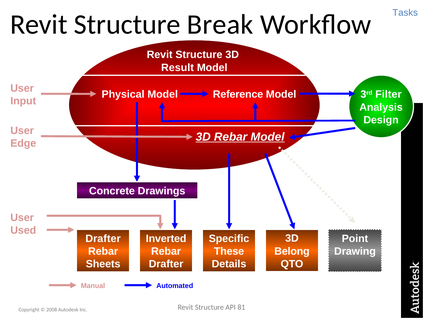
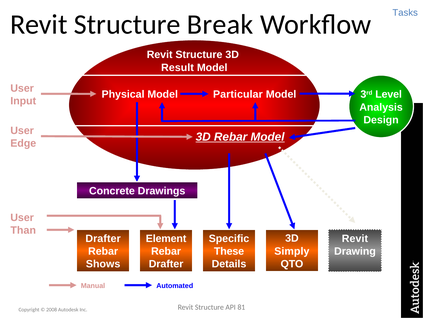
Reference: Reference -> Particular
Filter: Filter -> Level
Used: Used -> Than
Inverted: Inverted -> Element
Point at (355, 238): Point -> Revit
Belong: Belong -> Simply
Sheets: Sheets -> Shows
